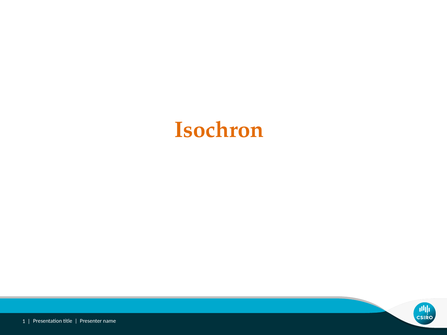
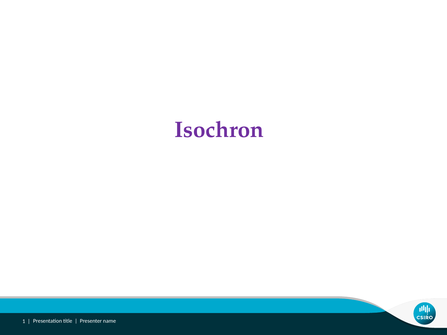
Isochron colour: orange -> purple
